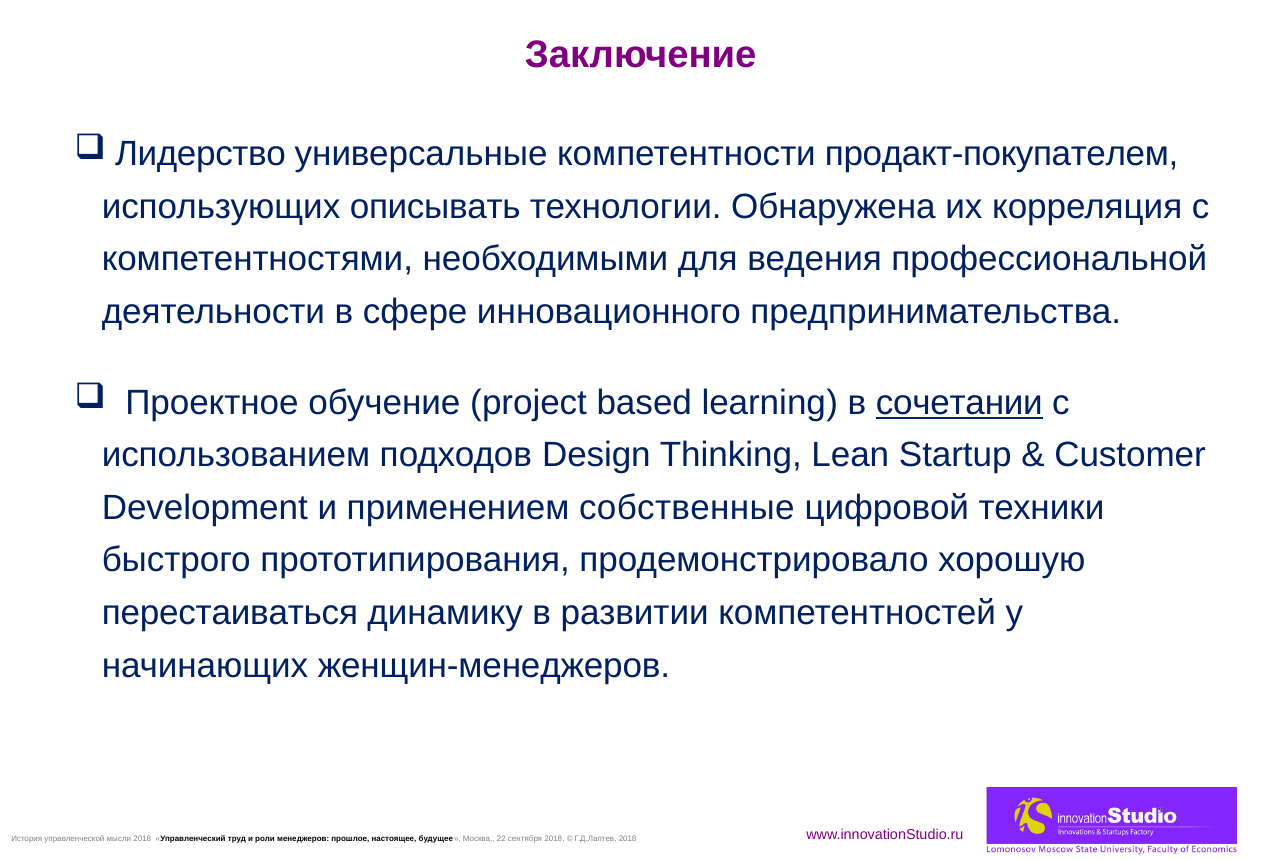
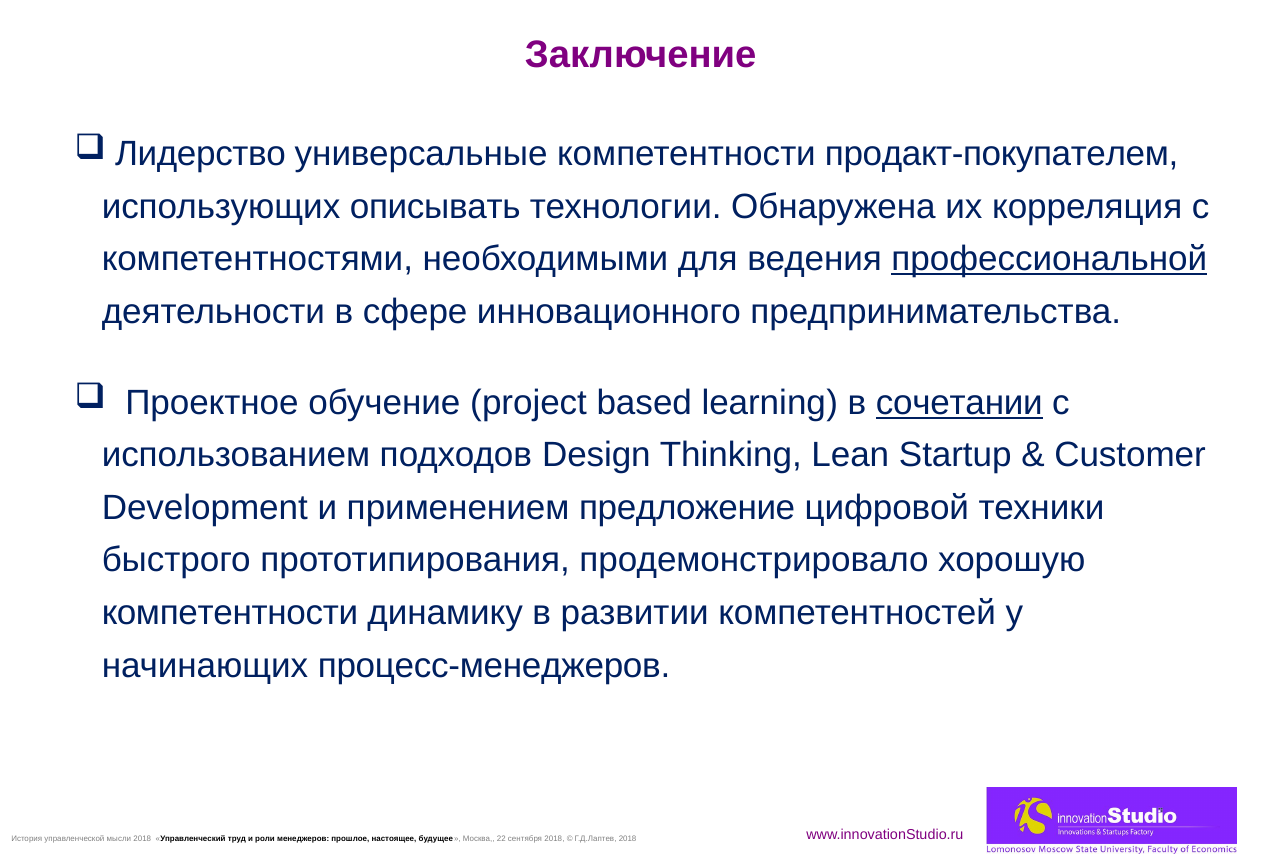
профессиональной underline: none -> present
собственные: собственные -> предложение
перестаиваться at (230, 613): перестаиваться -> компетентности
женщин-менеджеров: женщин-менеджеров -> процесс-менеджеров
